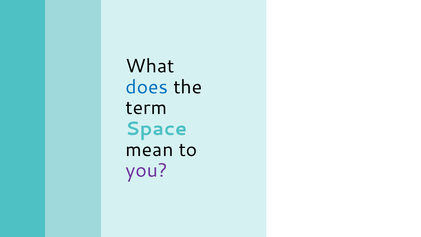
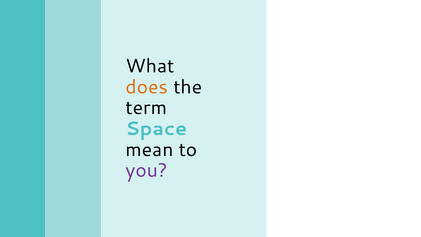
does colour: blue -> orange
